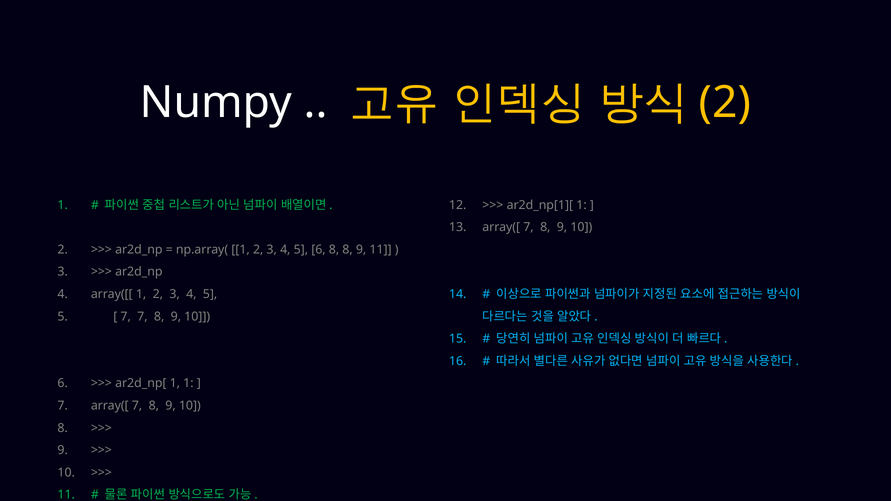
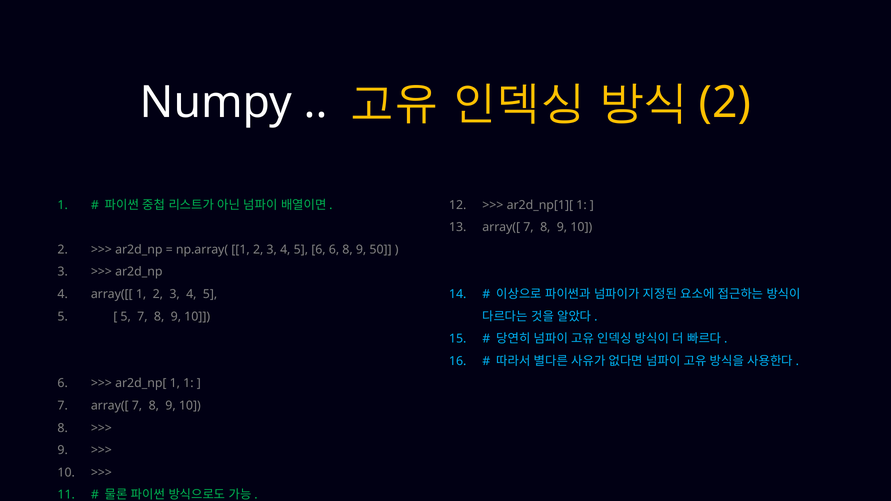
6 8: 8 -> 6
9 11: 11 -> 50
7 at (126, 317): 7 -> 5
